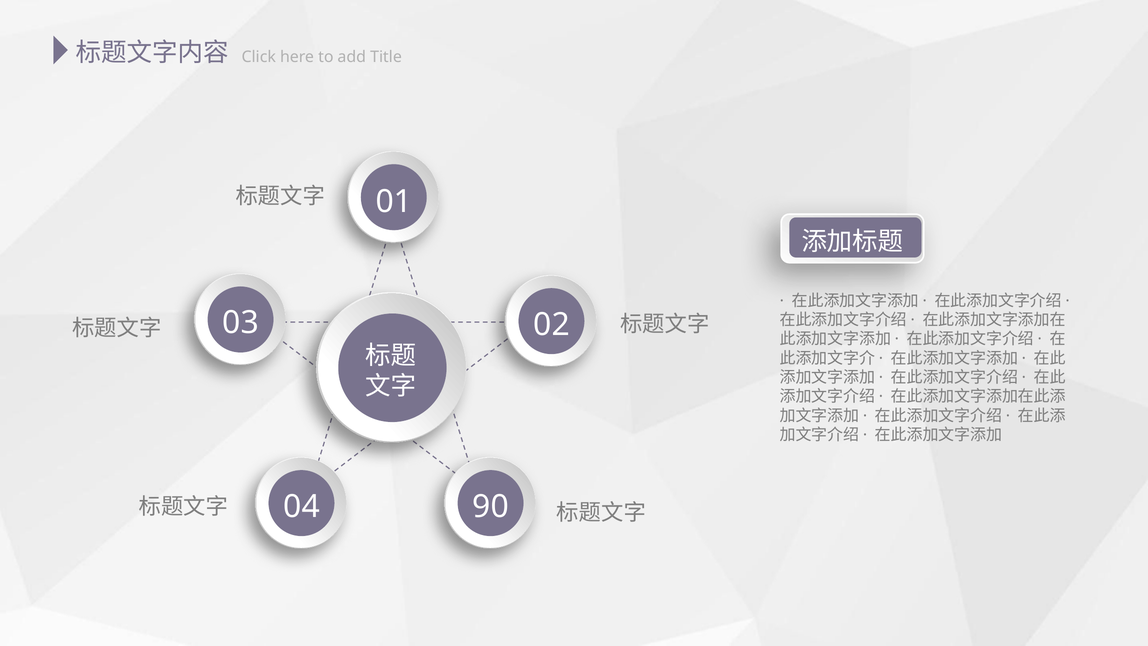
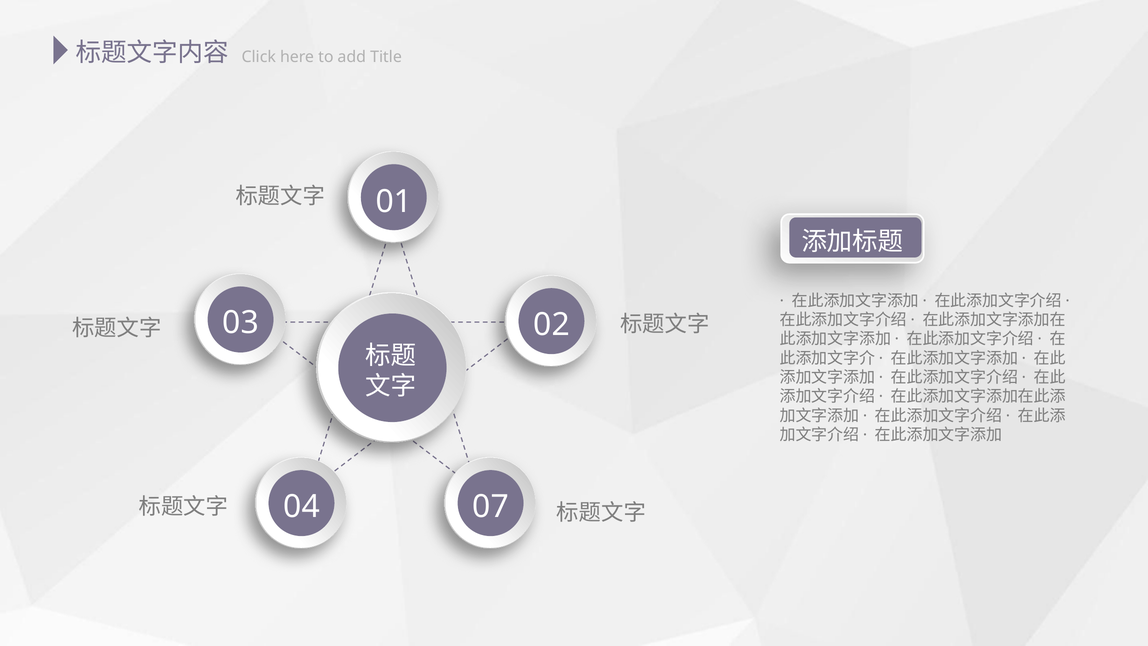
90: 90 -> 07
